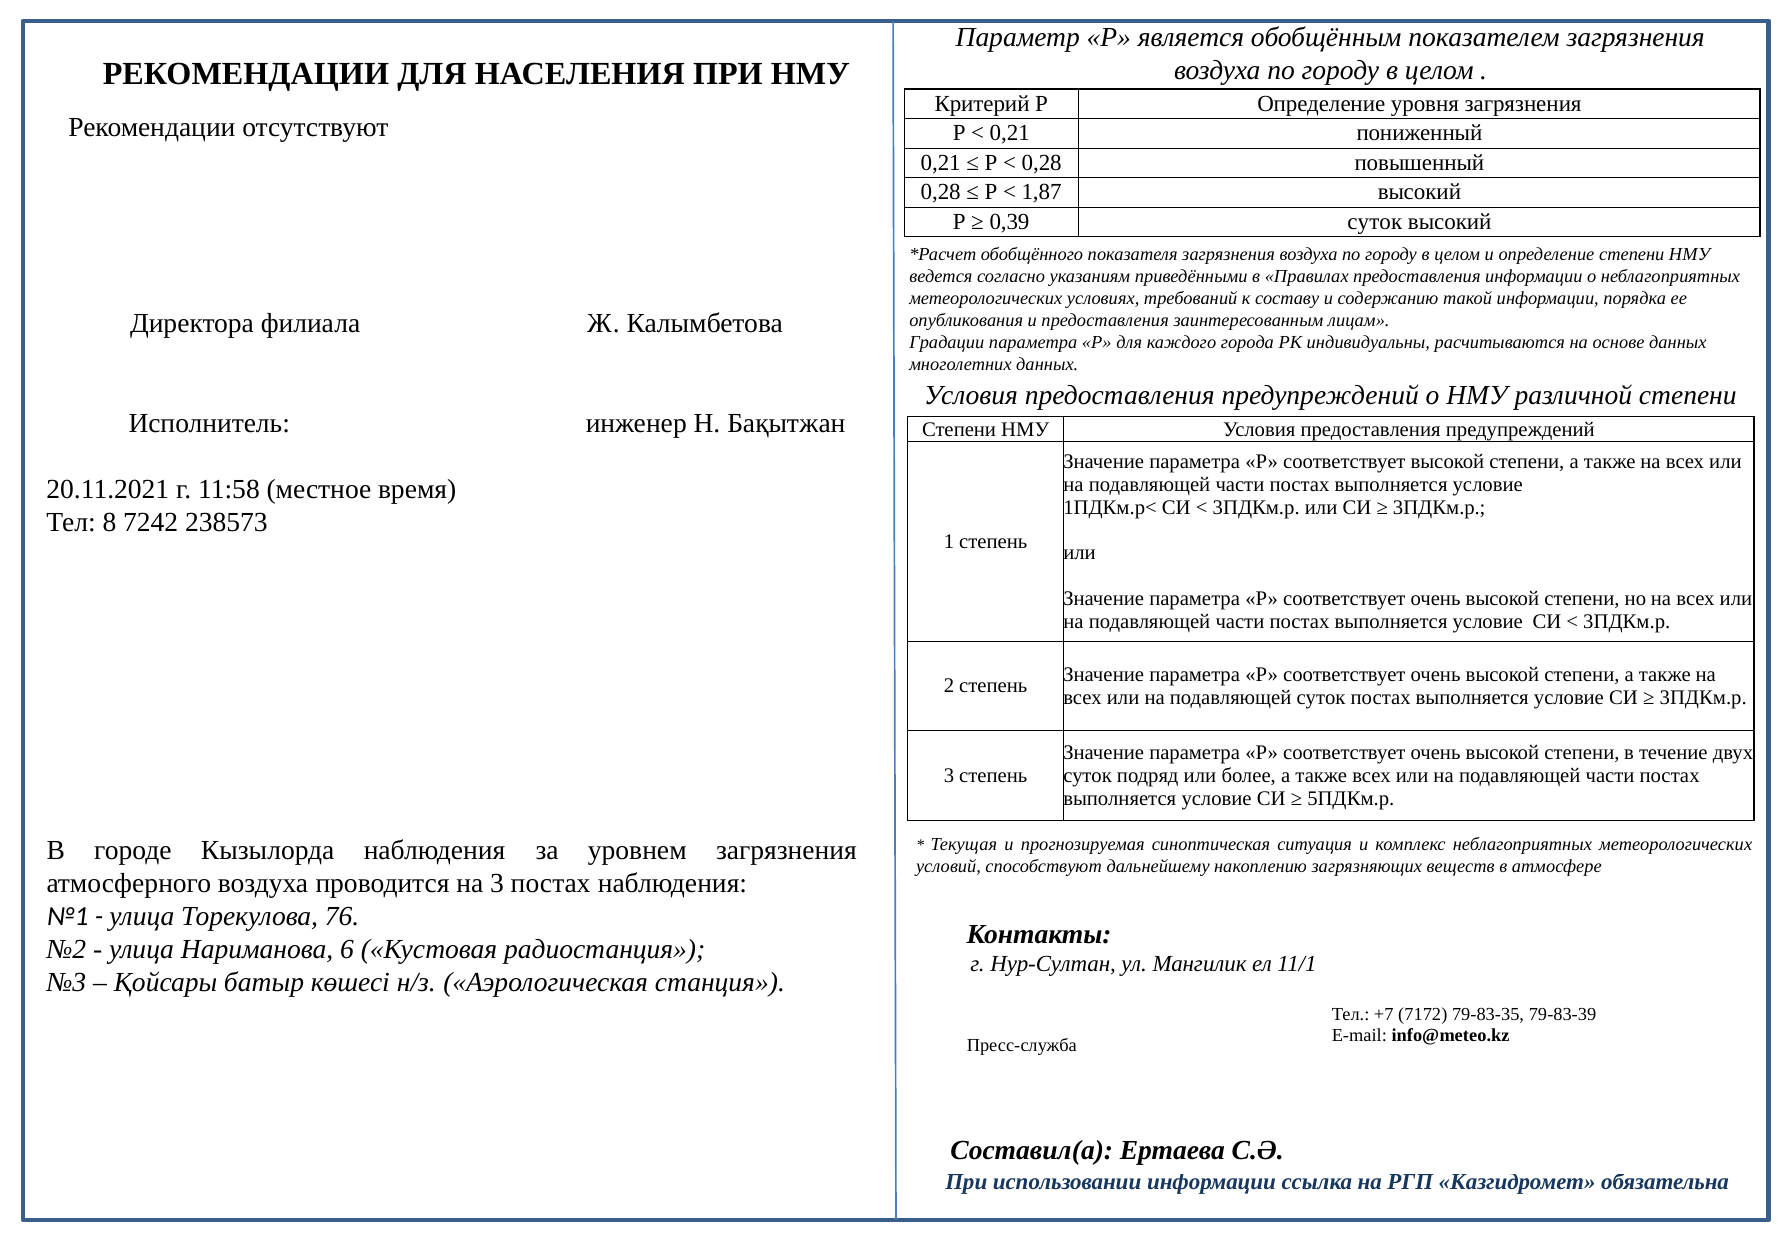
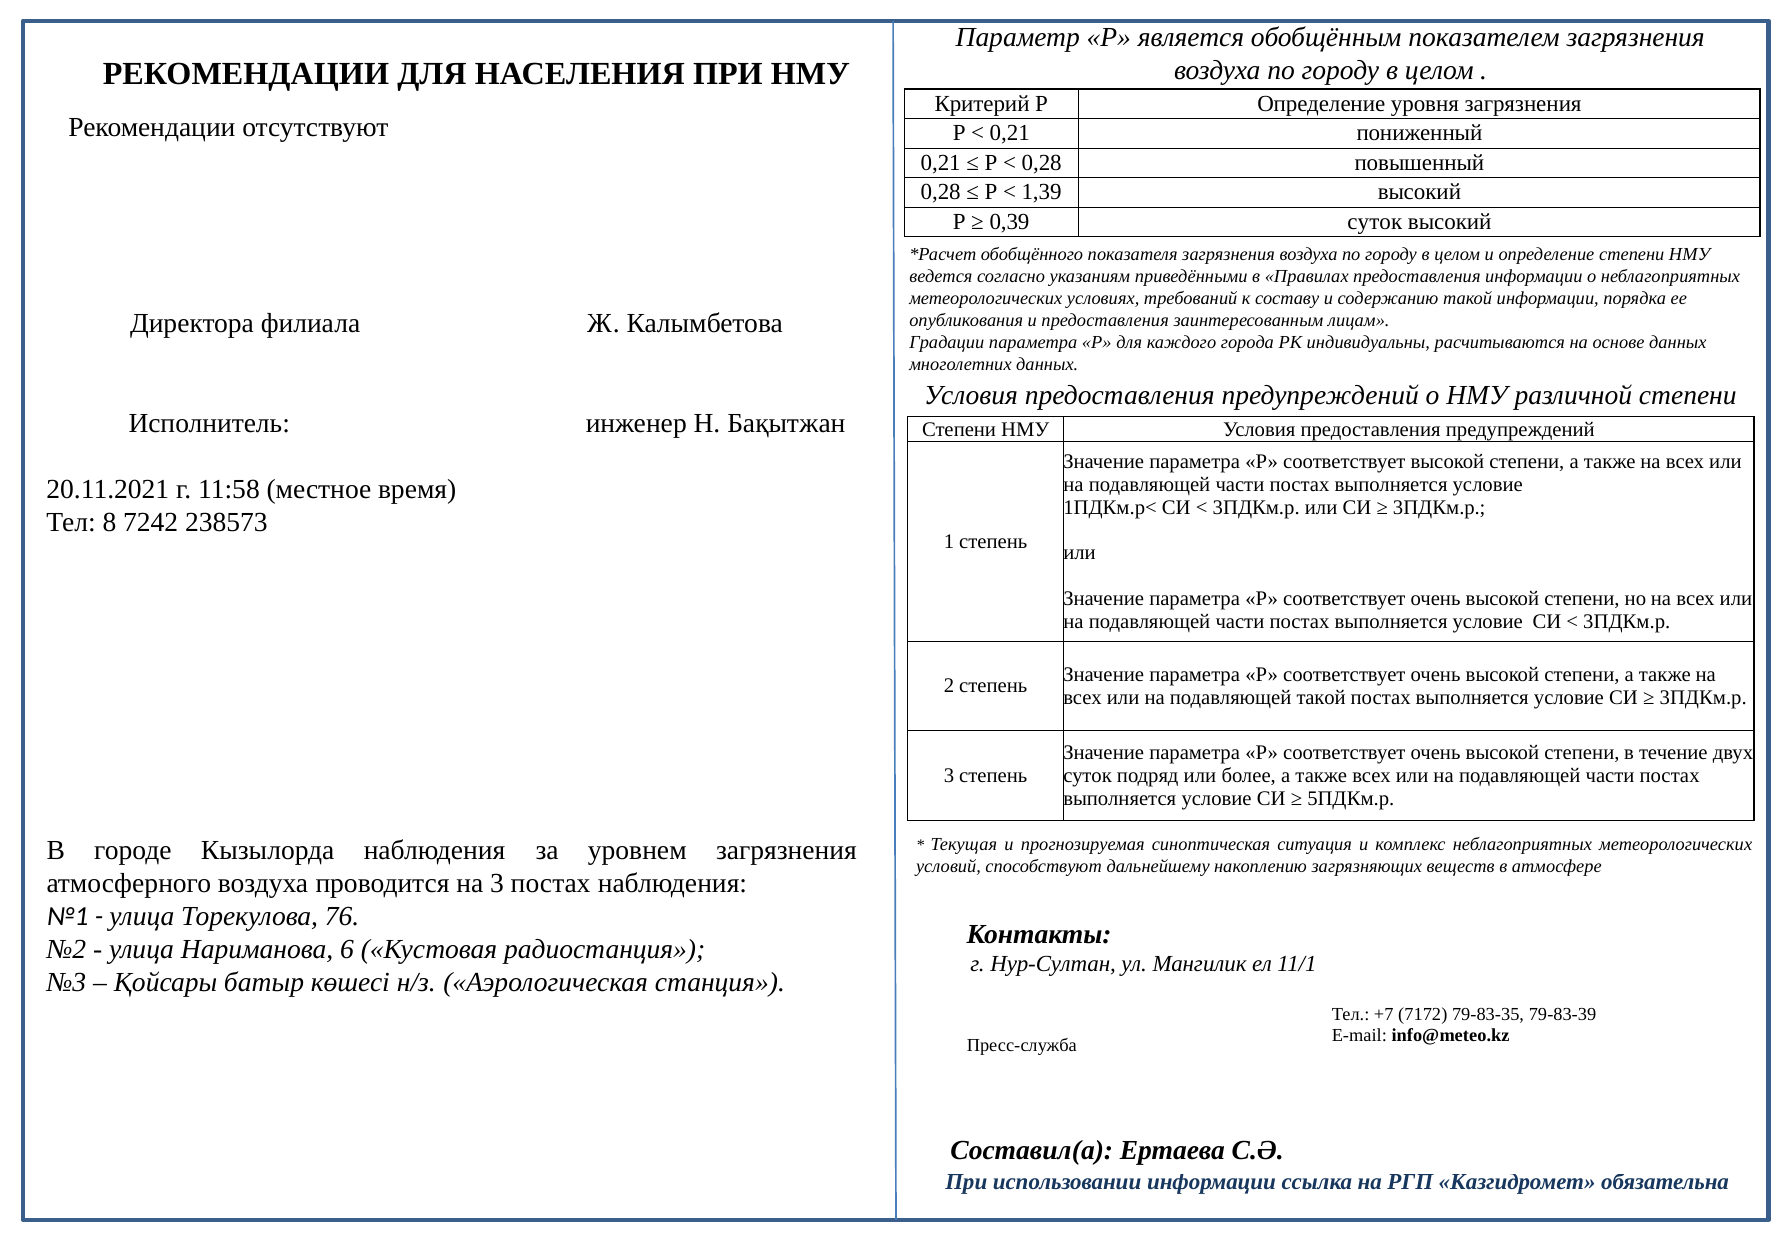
1,87: 1,87 -> 1,39
подавляющей суток: суток -> такой
